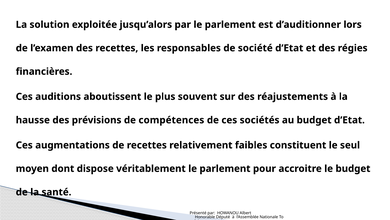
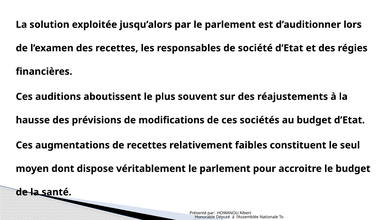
compétences: compétences -> modifications
